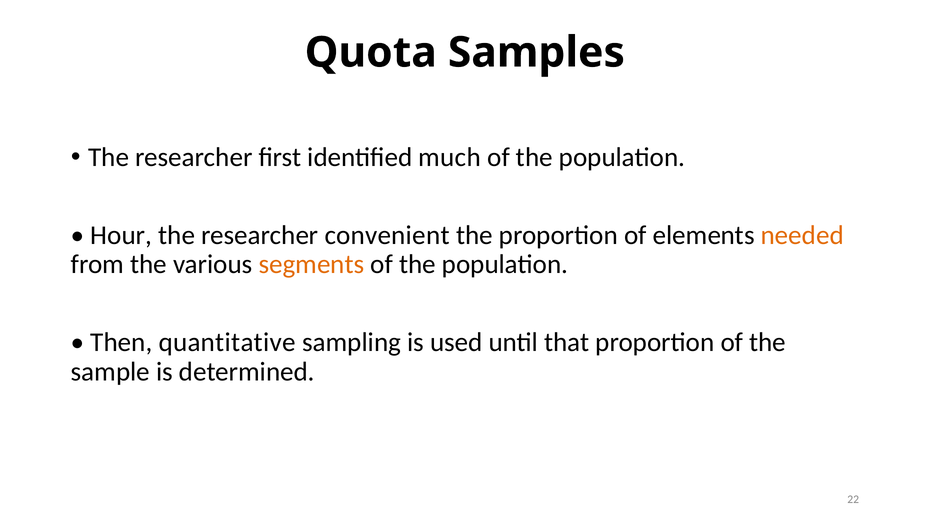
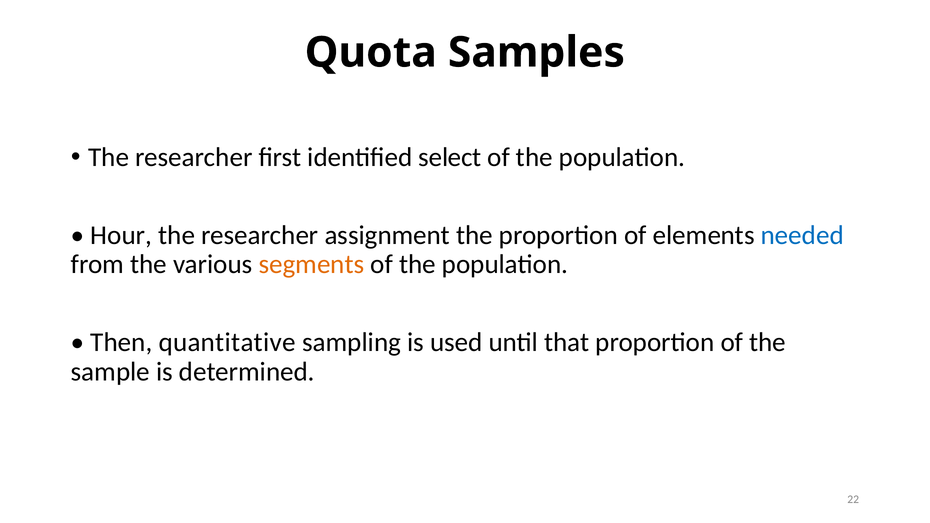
much: much -> select
convenient: convenient -> assignment
needed colour: orange -> blue
